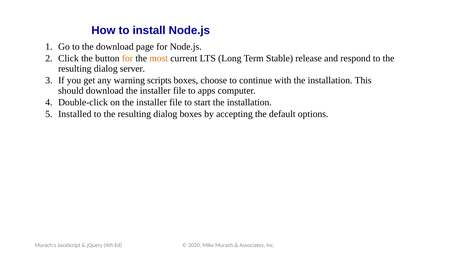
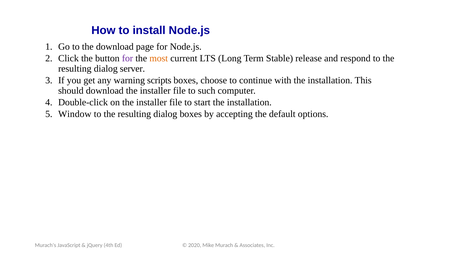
for at (127, 58) colour: orange -> purple
apps: apps -> such
Installed: Installed -> Window
